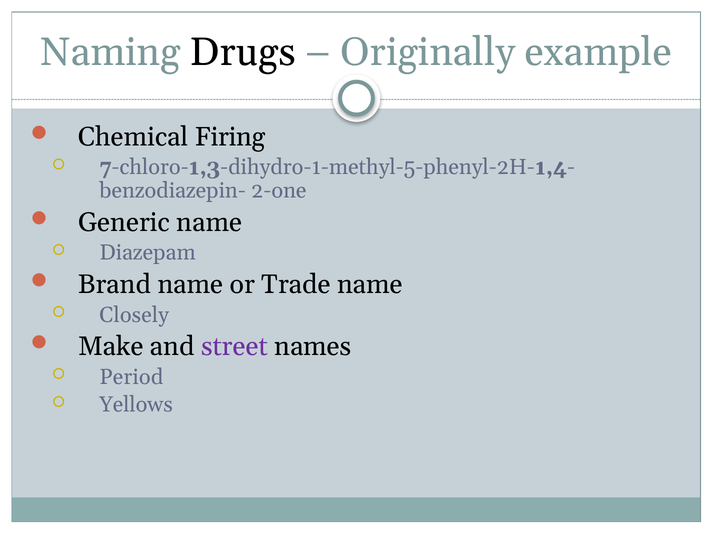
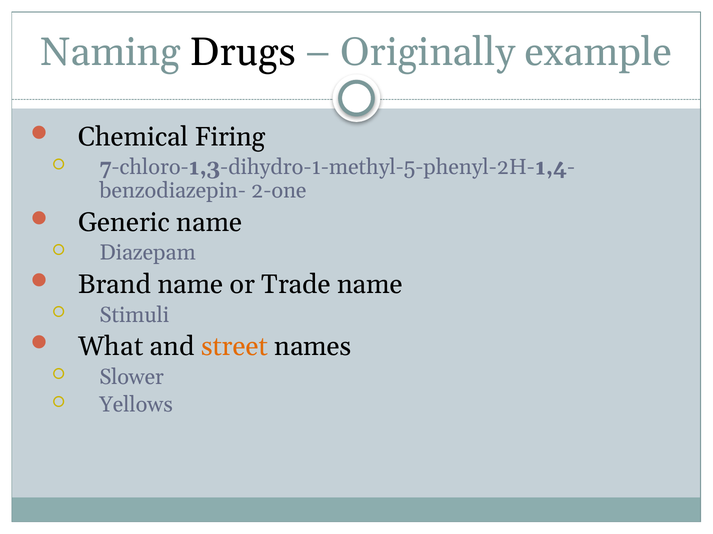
Closely: Closely -> Stimuli
Make: Make -> What
street colour: purple -> orange
Period: Period -> Slower
